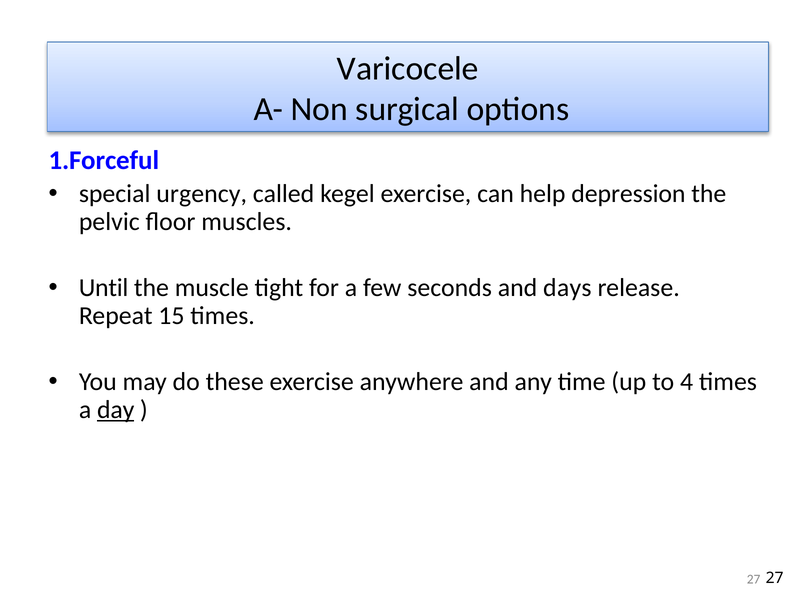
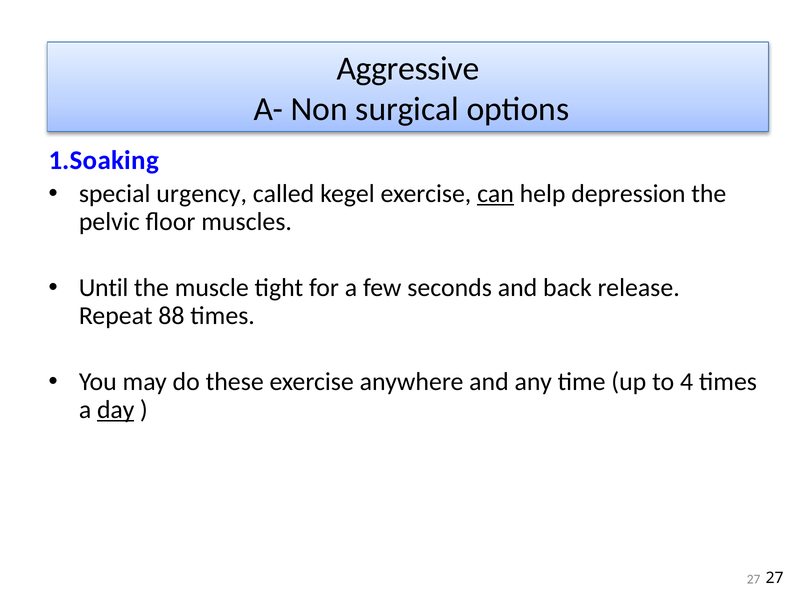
Varicocele: Varicocele -> Aggressive
1.Forceful: 1.Forceful -> 1.Soaking
can underline: none -> present
days: days -> back
15: 15 -> 88
